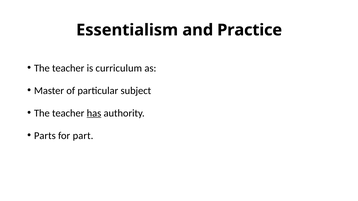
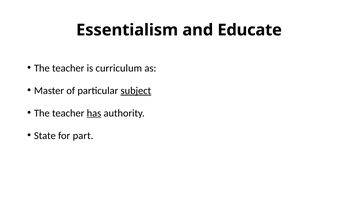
Practice: Practice -> Educate
subject underline: none -> present
Parts: Parts -> State
